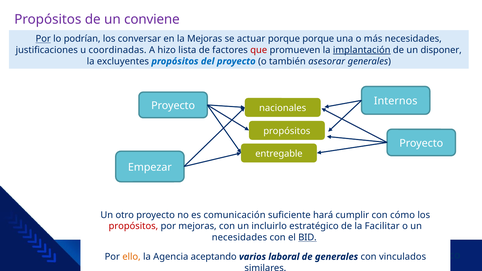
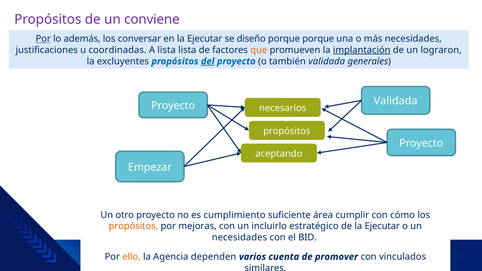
podrían: podrían -> además
en la Mejoras: Mejoras -> Ejecutar
actuar: actuar -> diseño
A hizo: hizo -> lista
que colour: red -> orange
disponer: disponer -> lograron
del underline: none -> present
también asesorar: asesorar -> validada
Internos at (396, 101): Internos -> Validada
nacionales: nacionales -> necesarios
entregable: entregable -> aceptando
comunicación: comunicación -> cumplimiento
hará: hará -> área
propósitos at (133, 226) colour: red -> orange
de la Facilitar: Facilitar -> Ejecutar
BID underline: present -> none
aceptando: aceptando -> dependen
laboral: laboral -> cuenta
de generales: generales -> promover
